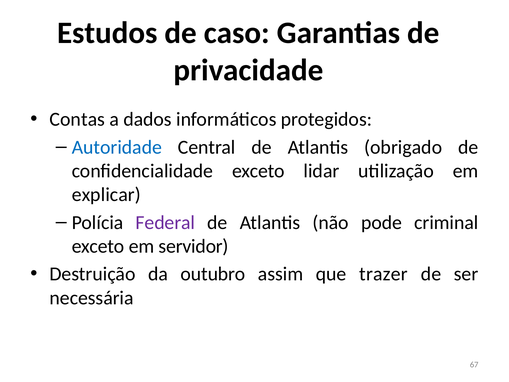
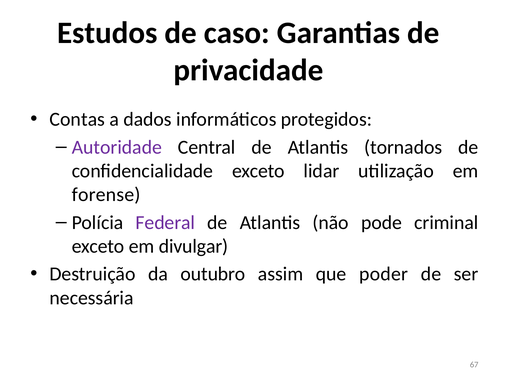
Autoridade colour: blue -> purple
obrigado: obrigado -> tornados
explicar: explicar -> forense
servidor: servidor -> divulgar
trazer: trazer -> poder
